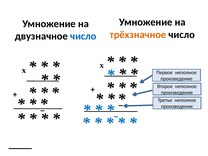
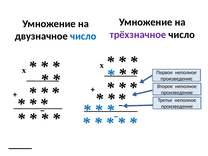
трёхзначное colour: orange -> purple
